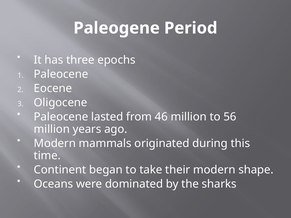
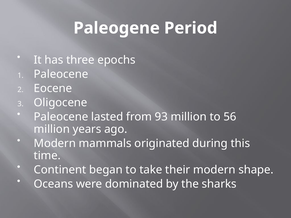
46: 46 -> 93
